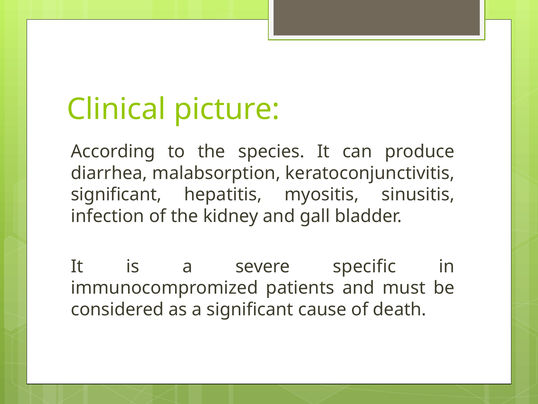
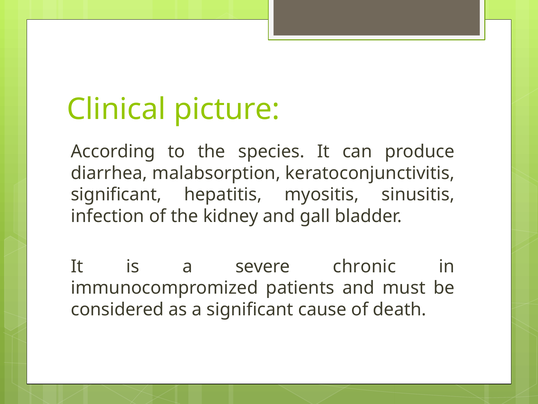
specific: specific -> chronic
